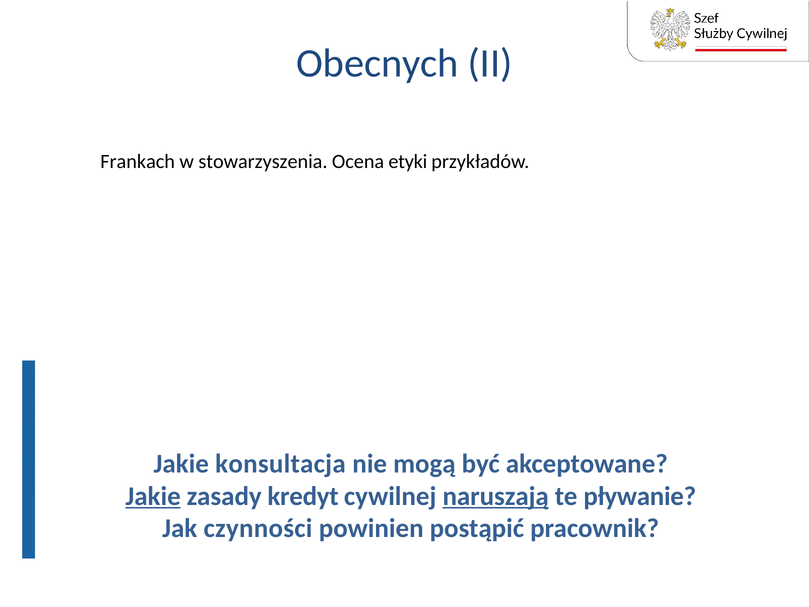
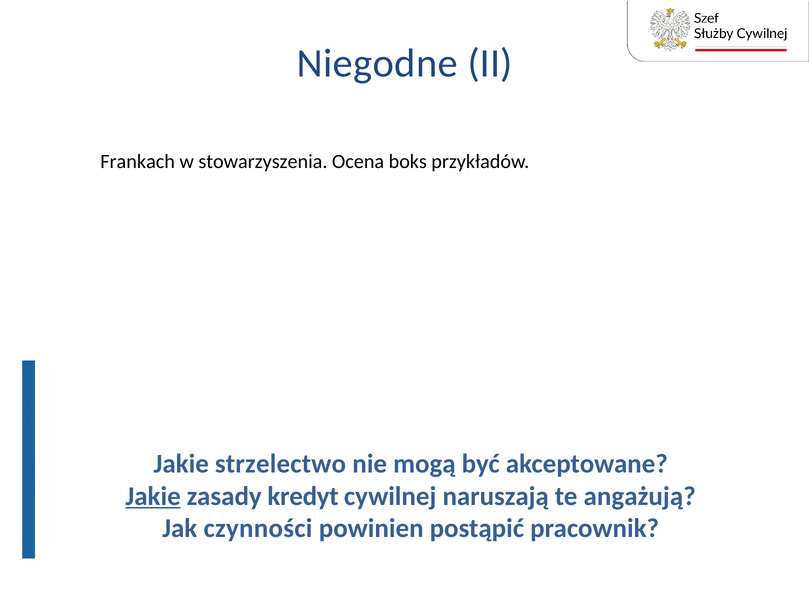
Obecnych: Obecnych -> Niegodne
etyki: etyki -> boks
konsultacja: konsultacja -> strzelectwo
naruszają underline: present -> none
pływanie: pływanie -> angażują
